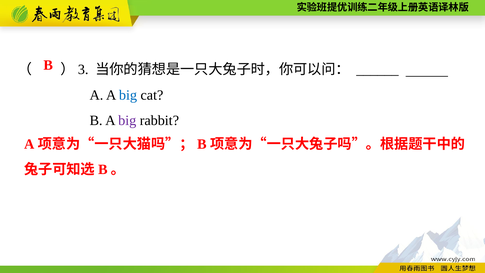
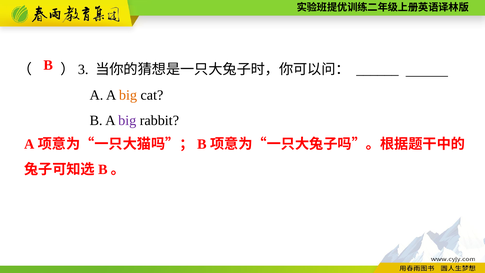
big at (128, 95) colour: blue -> orange
